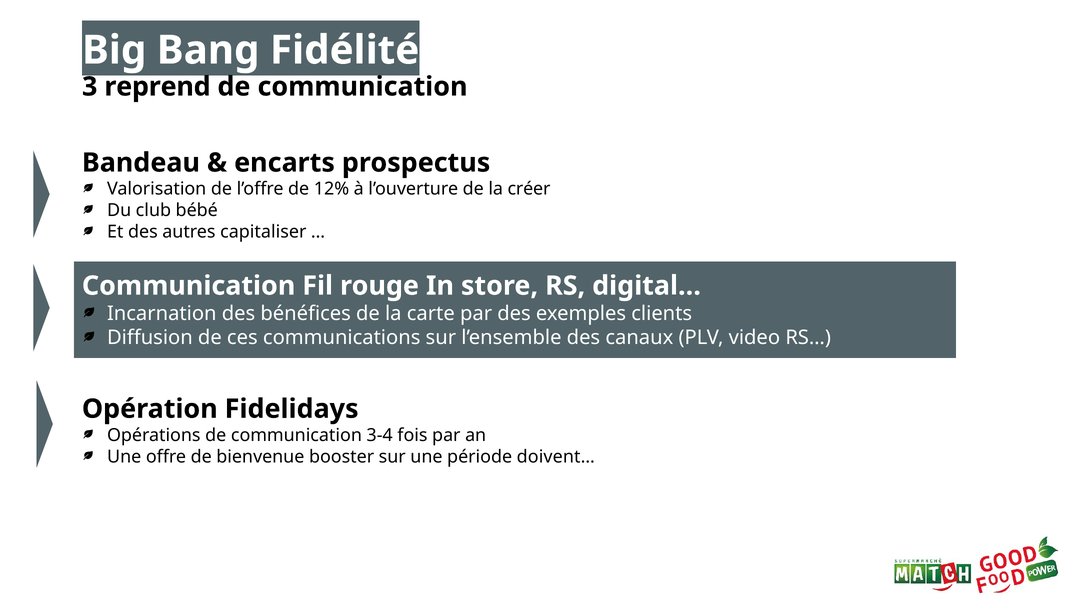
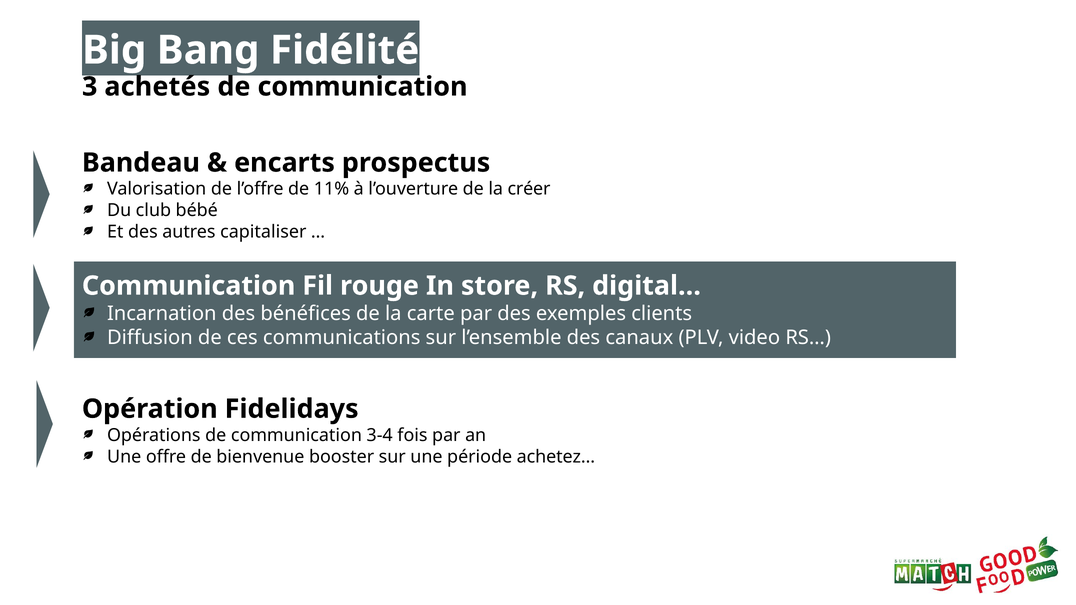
reprend: reprend -> achetés
12%: 12% -> 11%
doivent…: doivent… -> achetez…
